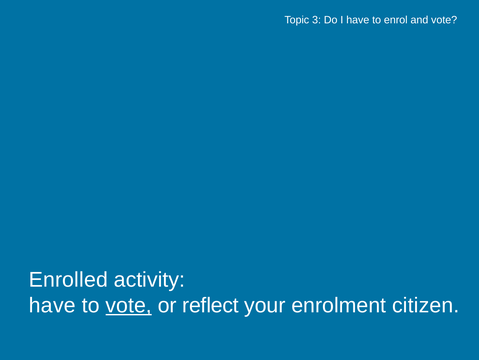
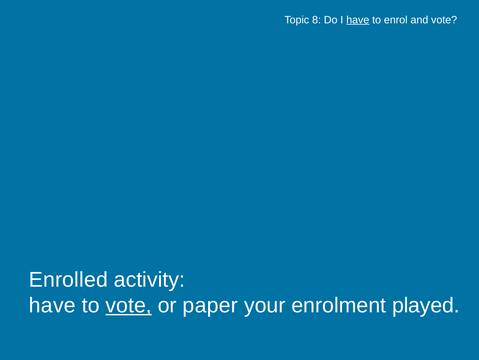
3: 3 -> 8
have at (358, 20) underline: none -> present
reflect: reflect -> paper
citizen: citizen -> played
